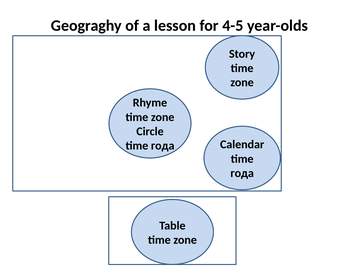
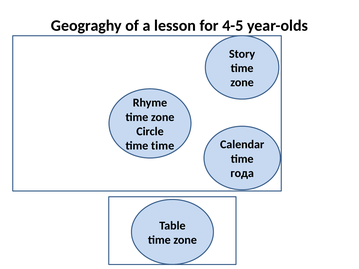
года at (163, 146): года -> time
